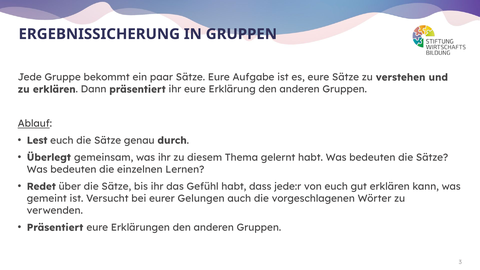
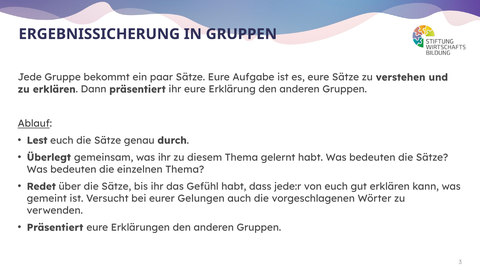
einzelnen Lernen: Lernen -> Thema
